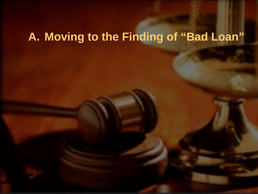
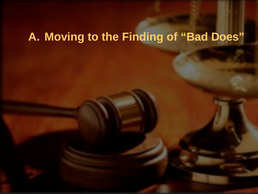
Loan: Loan -> Does
